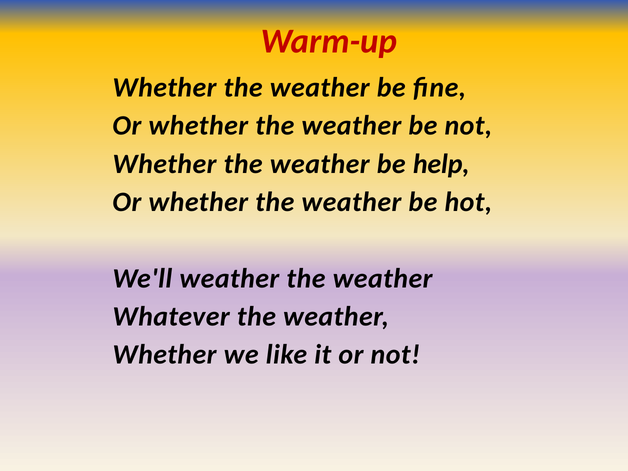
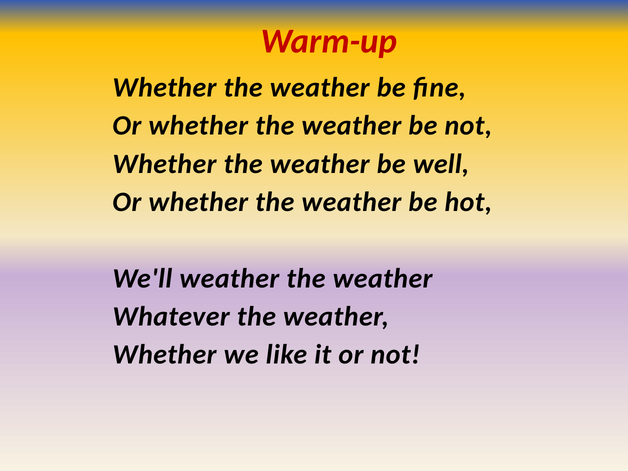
help: help -> well
